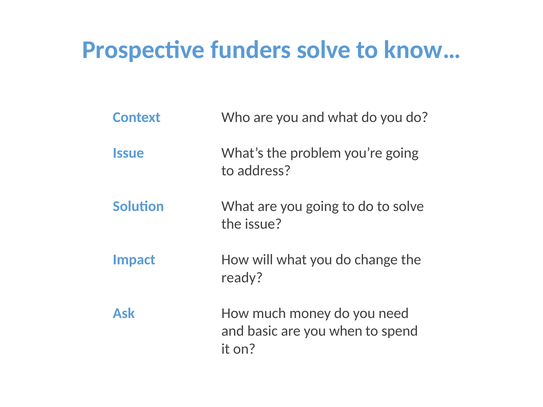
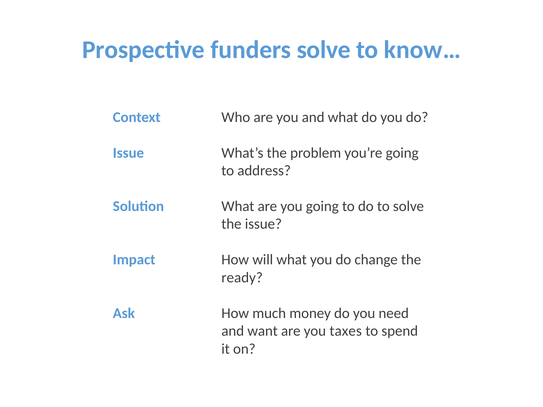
basic: basic -> want
when: when -> taxes
